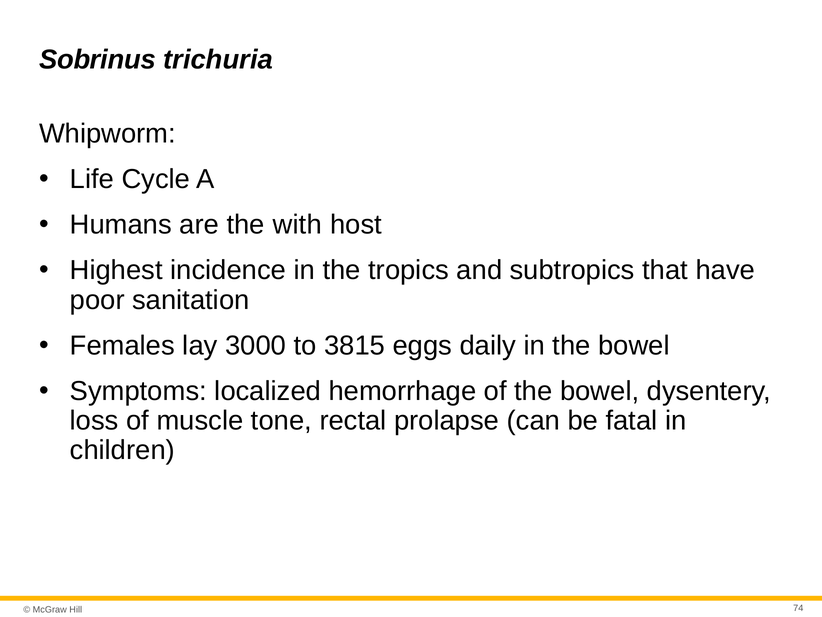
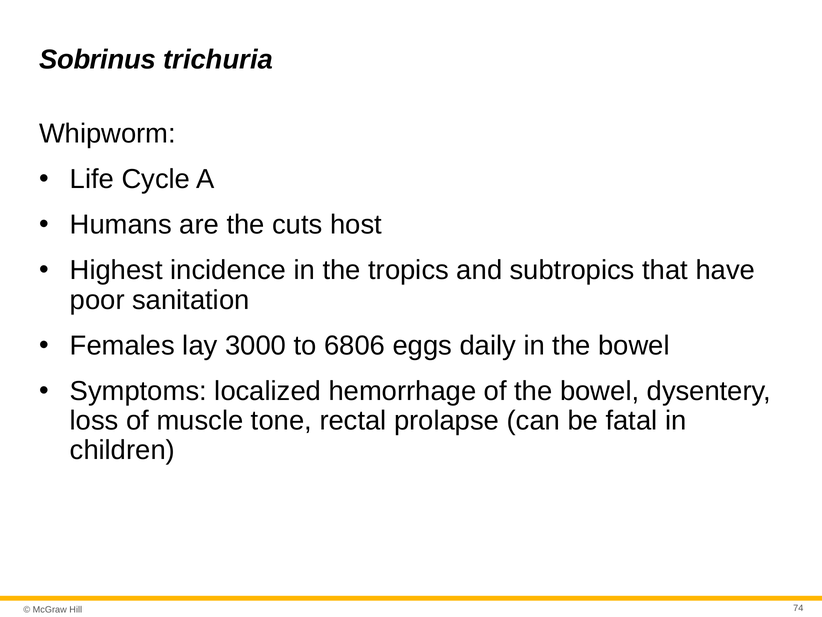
with: with -> cuts
3815: 3815 -> 6806
